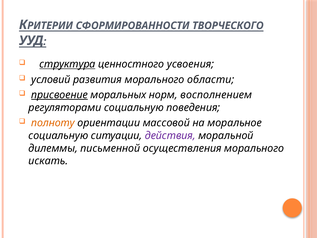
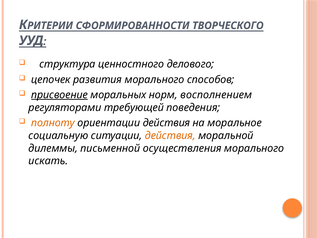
структура underline: present -> none
усвоения: усвоения -> делового
условий: условий -> цепочек
области: области -> способов
регуляторами социальную: социальную -> требующей
ориентации массовой: массовой -> действия
действия at (170, 135) colour: purple -> orange
